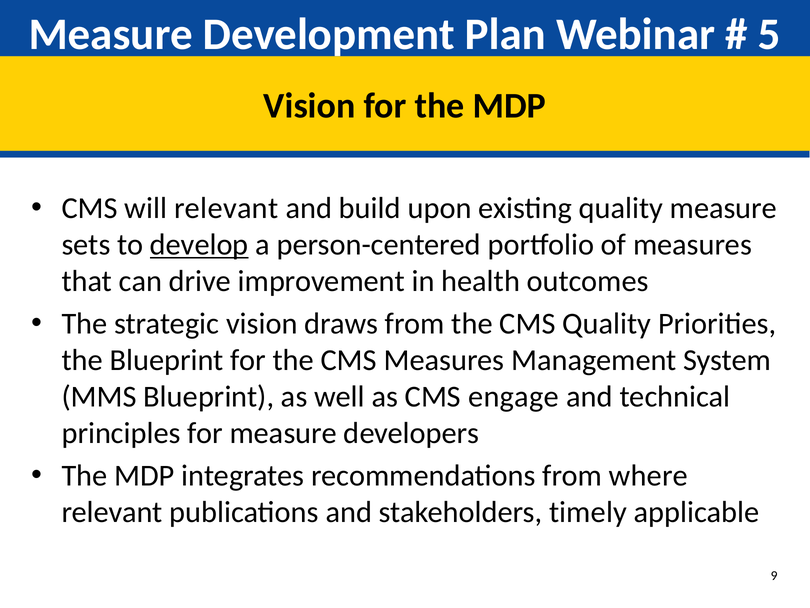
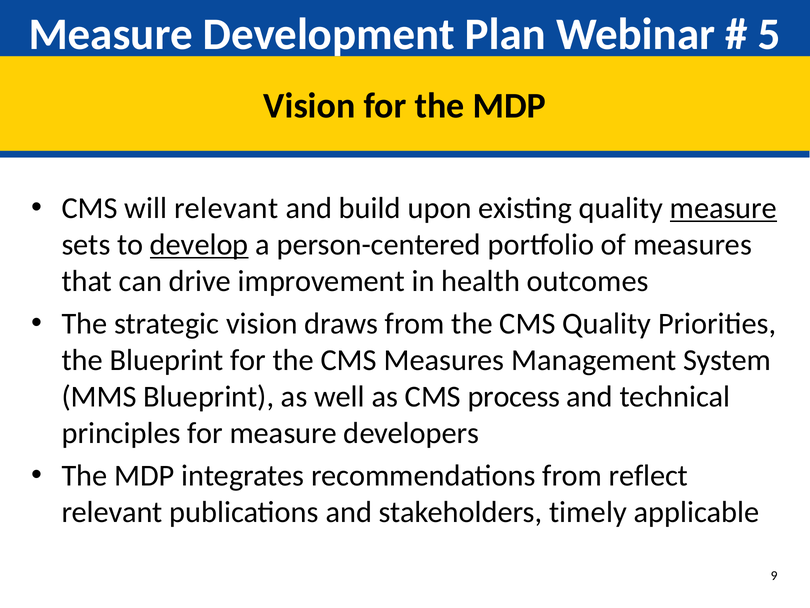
measure at (723, 208) underline: none -> present
engage: engage -> process
where: where -> reflect
